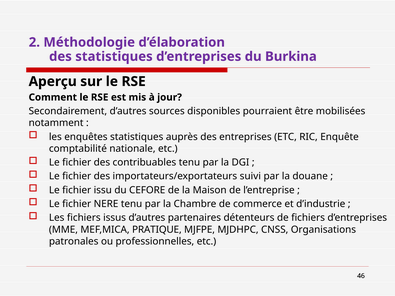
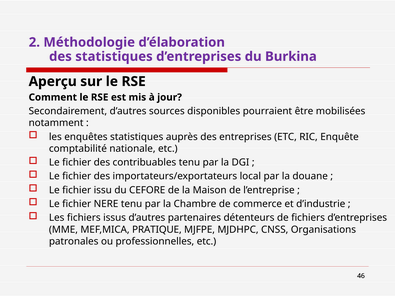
suivi: suivi -> local
